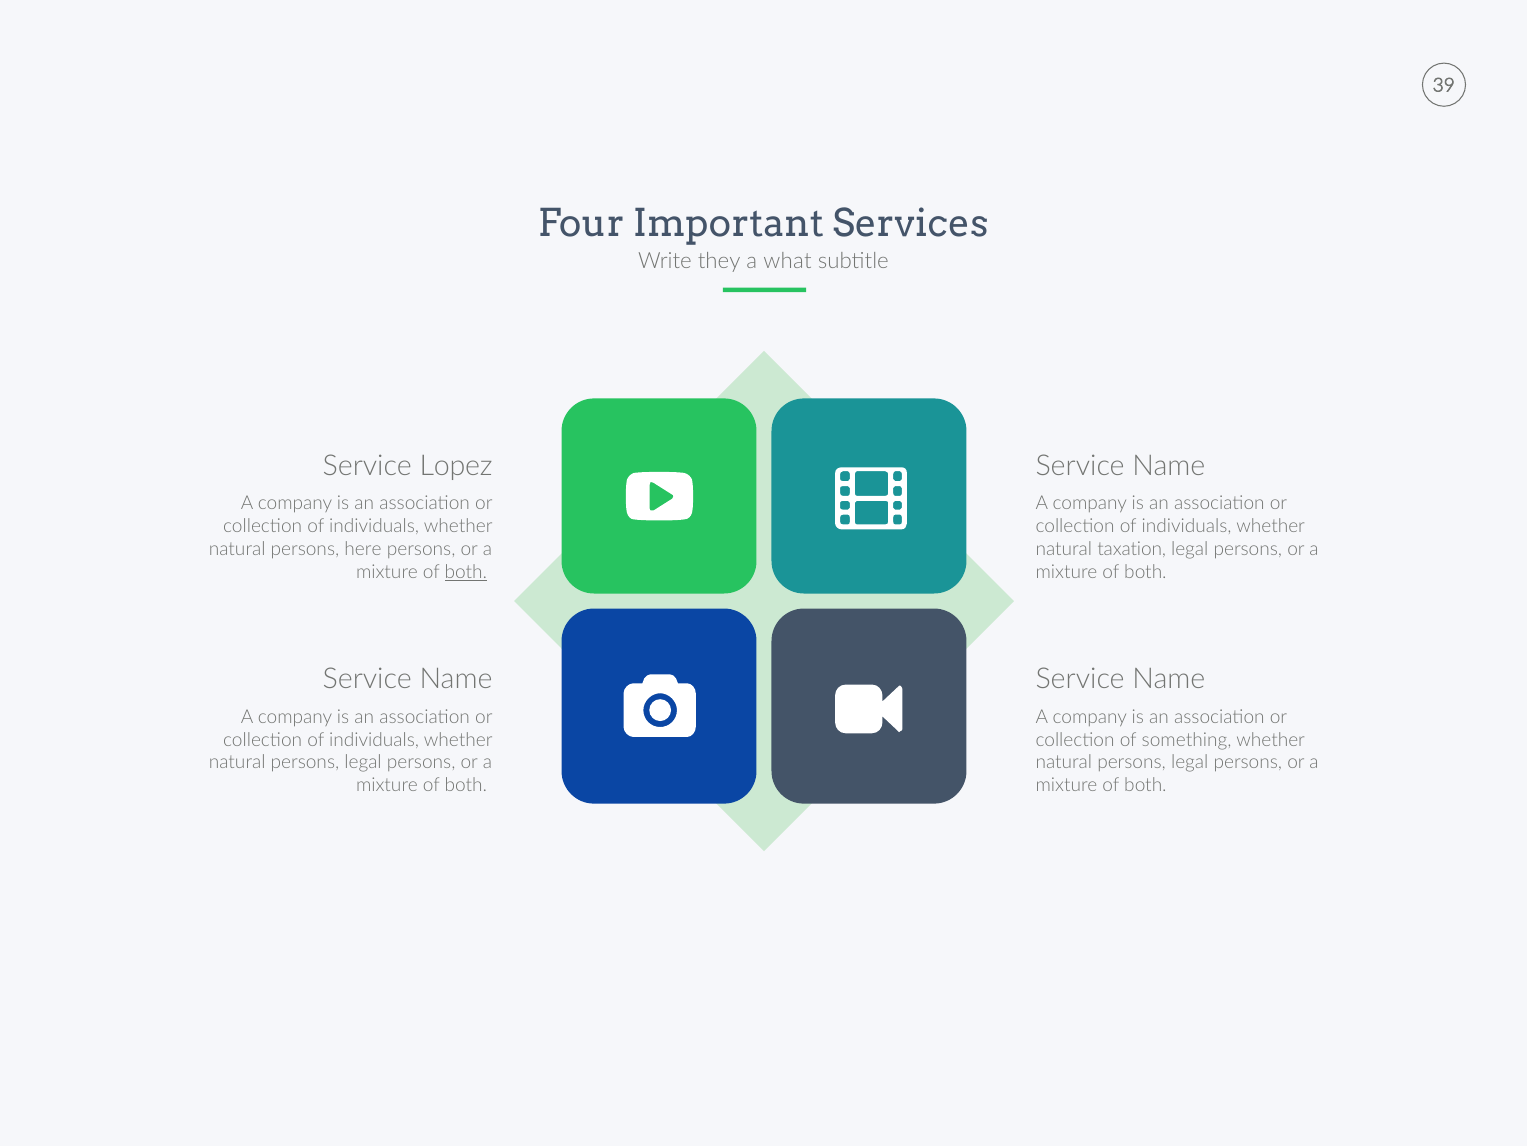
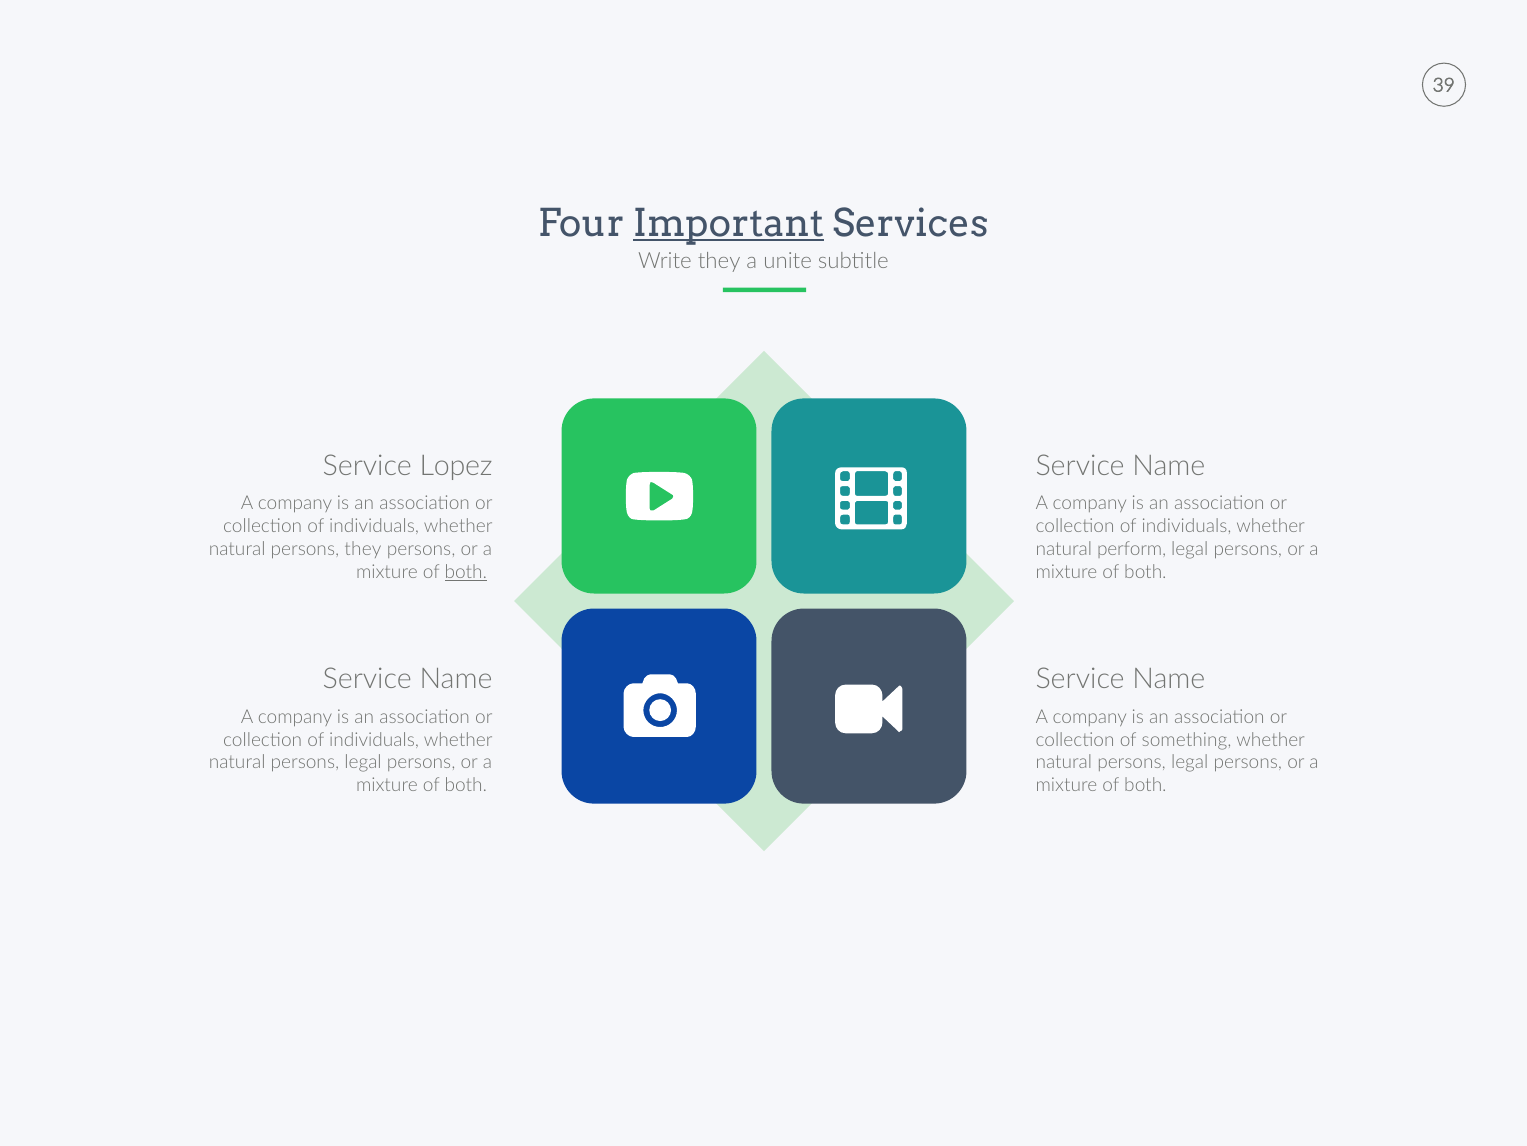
Important underline: none -> present
what: what -> unite
persons here: here -> they
taxation: taxation -> perform
